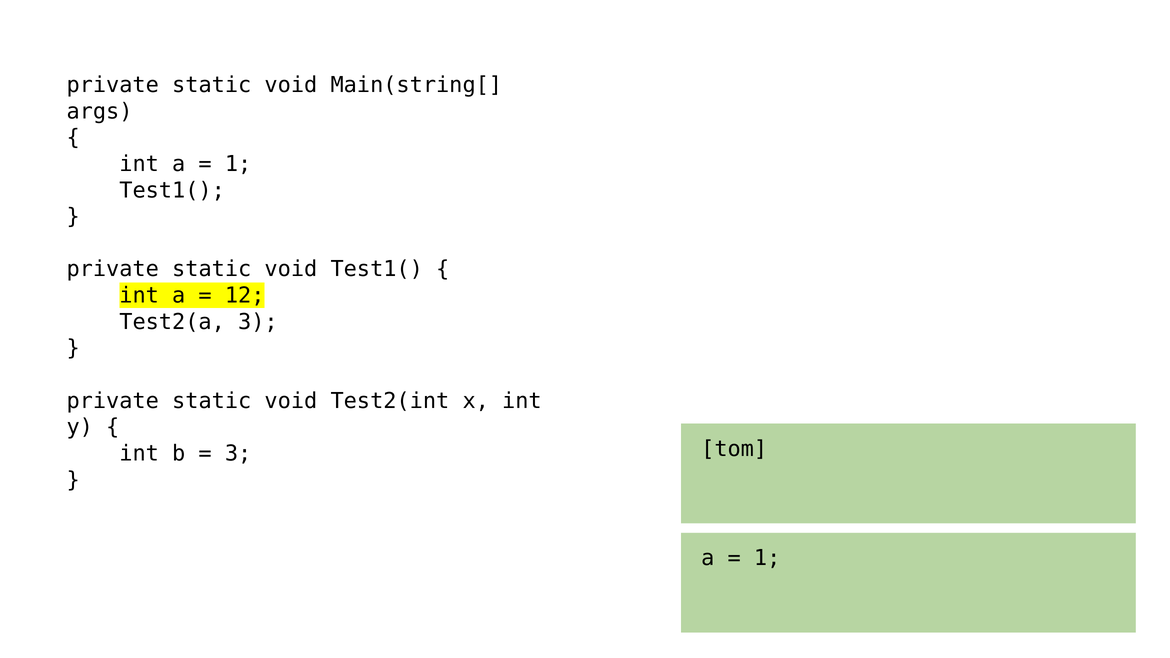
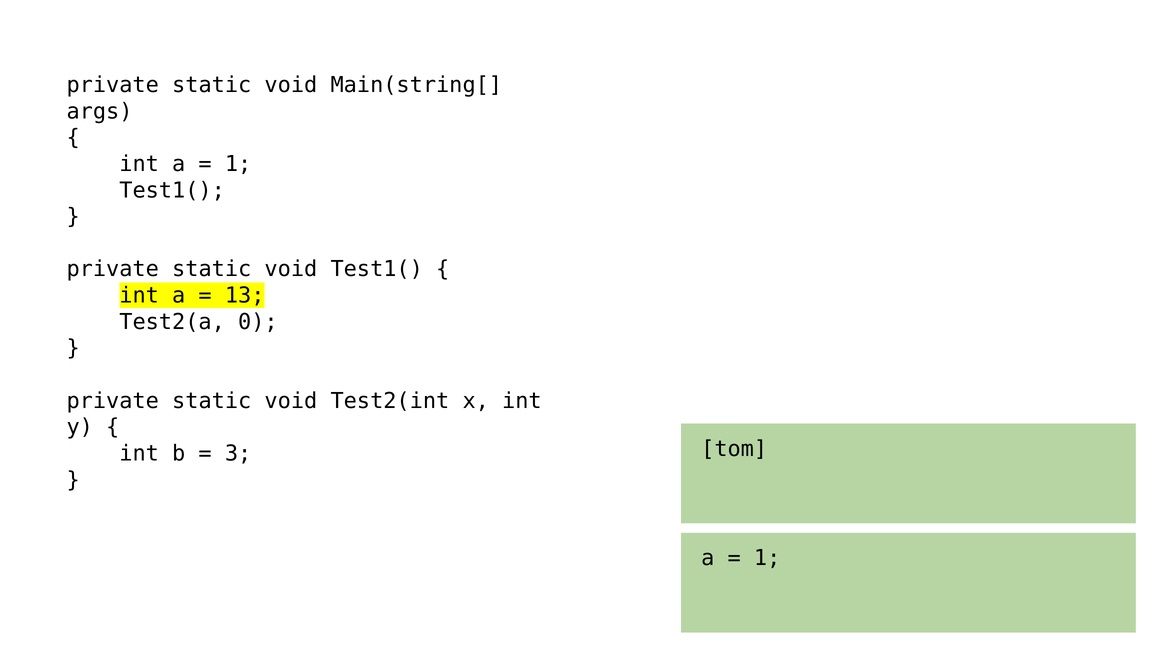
12: 12 -> 13
Test2(a 3: 3 -> 0
